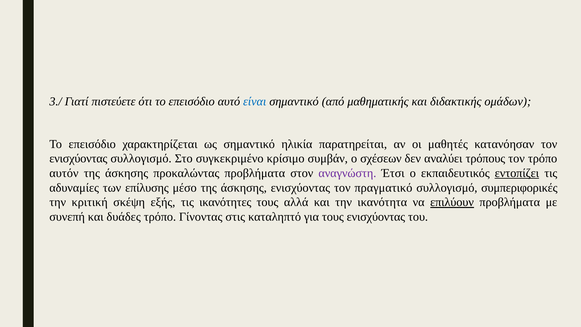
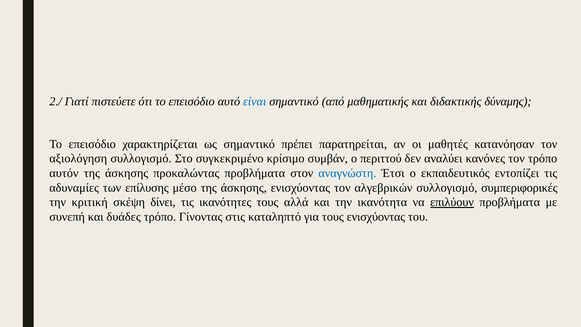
3./: 3./ -> 2./
ομάδων: ομάδων -> δύναμης
ηλικία: ηλικία -> πρέπει
ενισχύοντας at (78, 159): ενισχύοντας -> αξιολόγηση
σχέσεων: σχέσεων -> περιττού
τρόπους: τρόπους -> κανόνες
αναγνώστη colour: purple -> blue
εντοπίζει underline: present -> none
πραγματικό: πραγματικό -> αλγεβρικών
εξής: εξής -> δίνει
